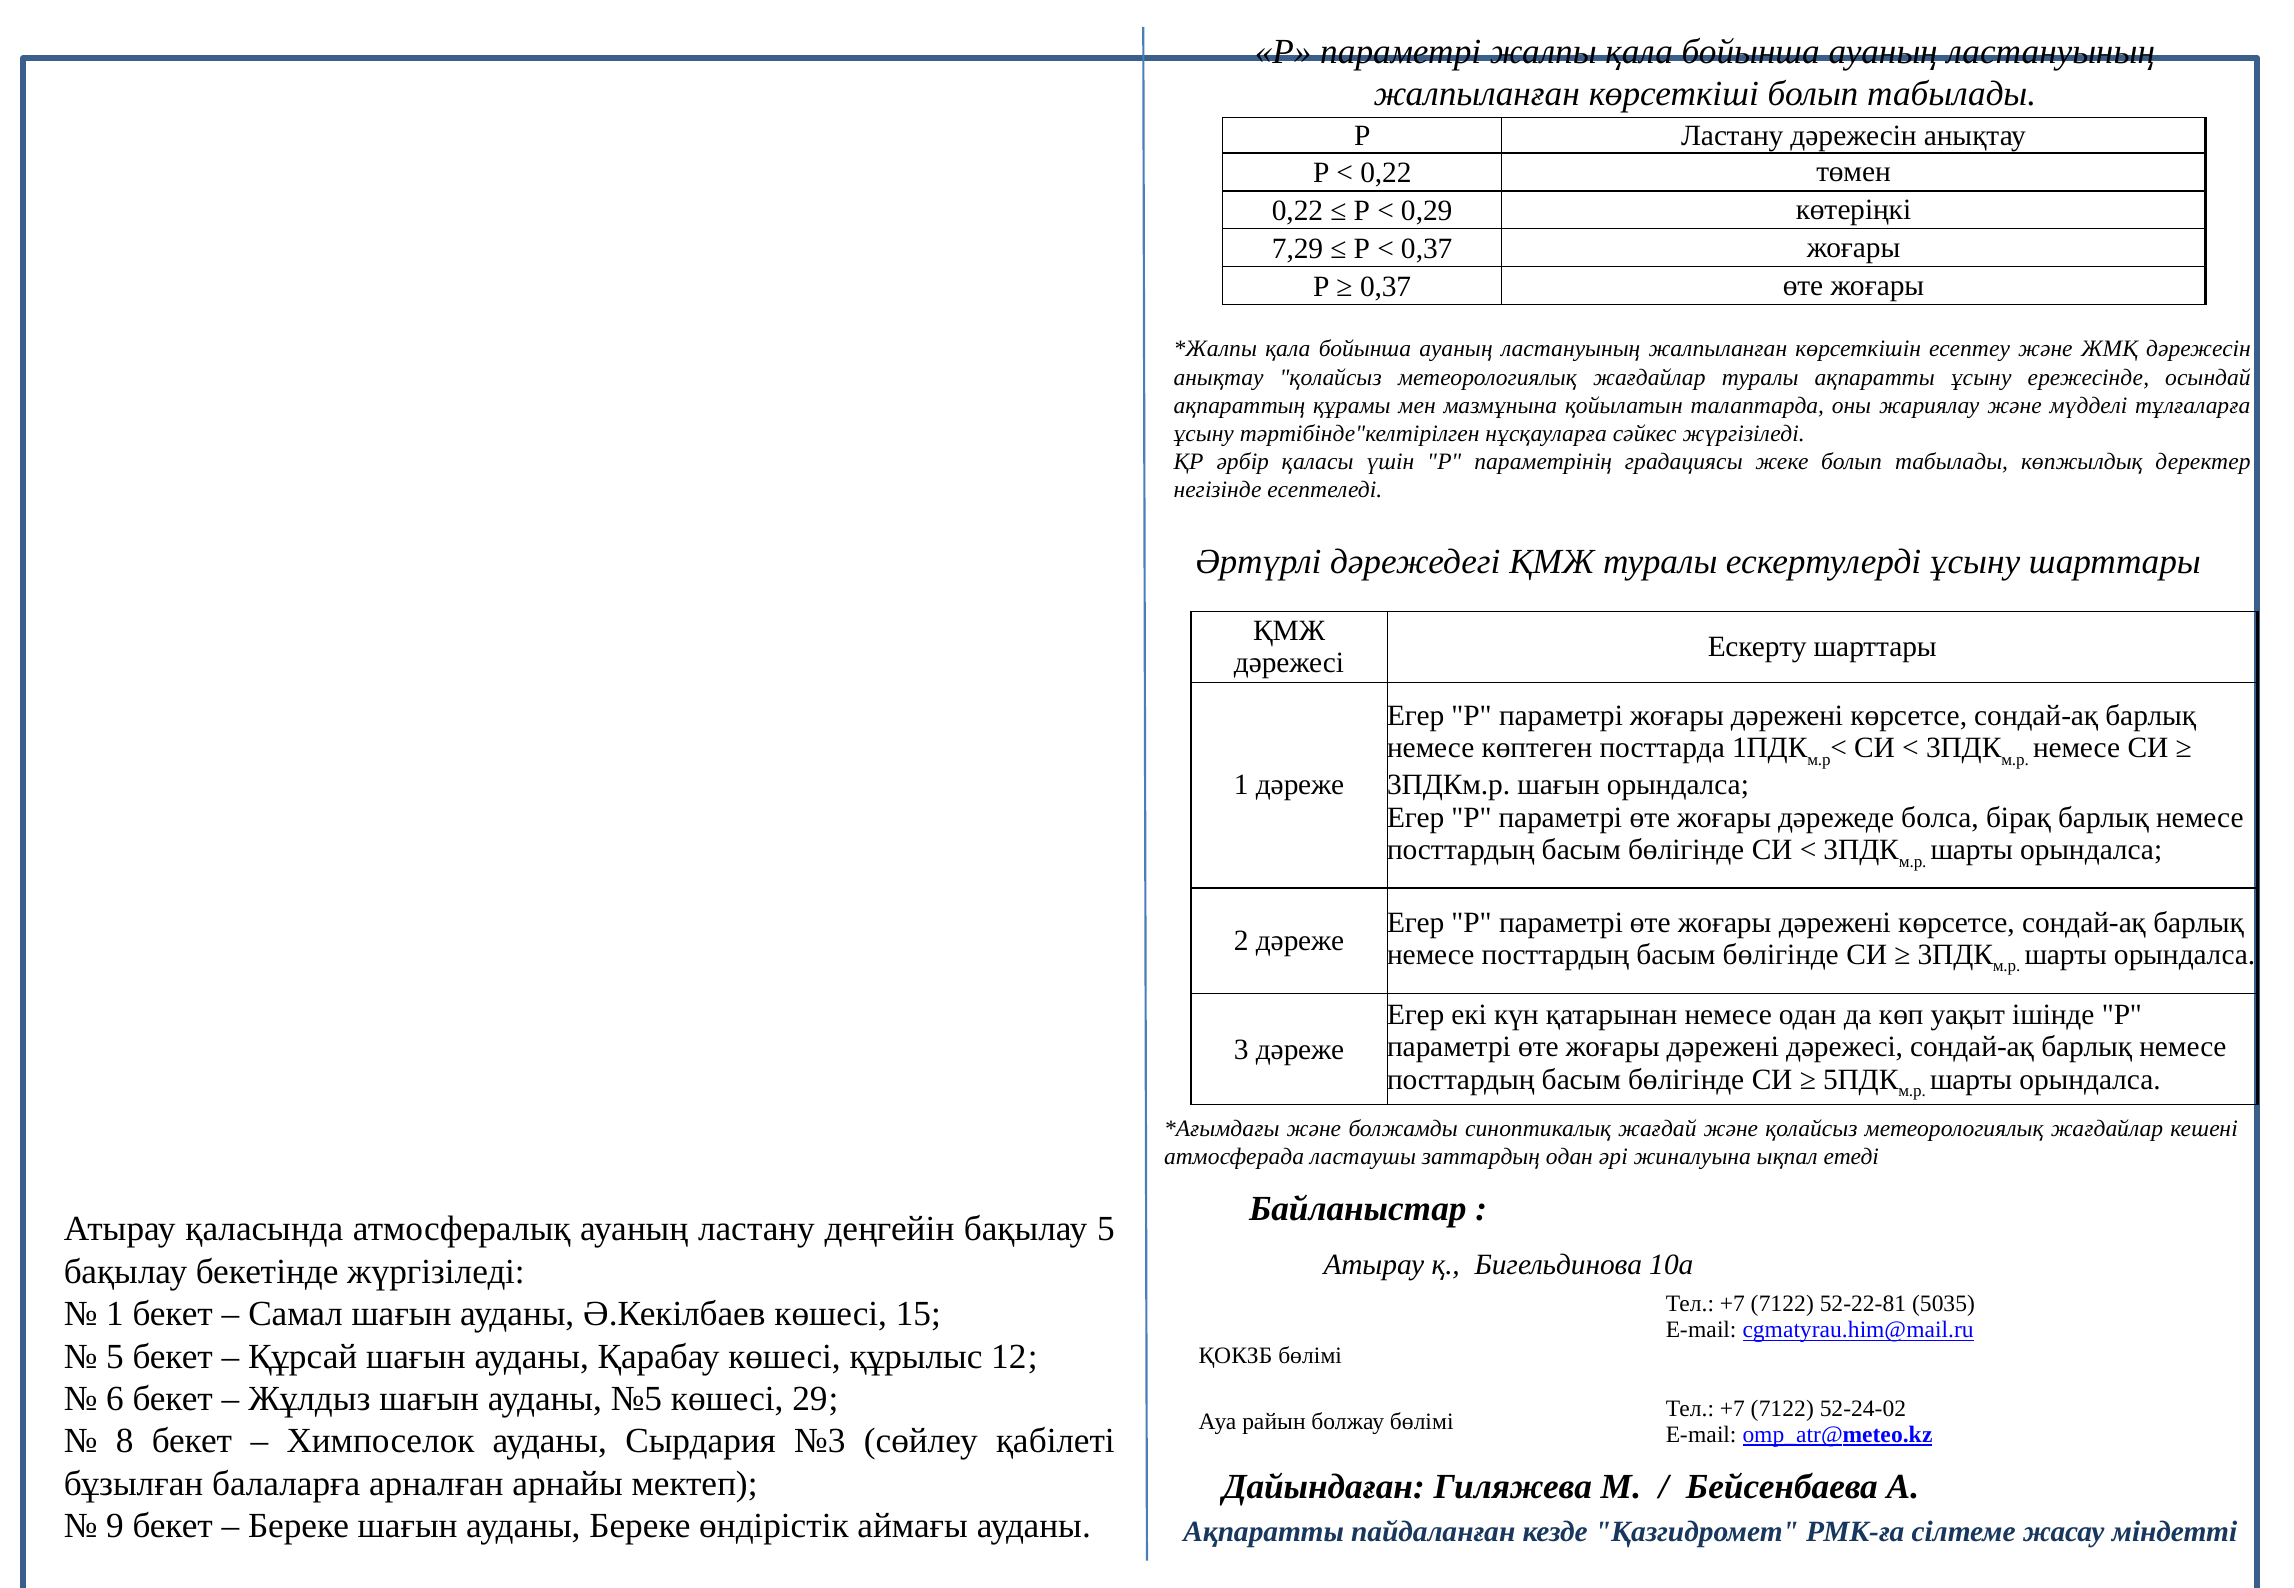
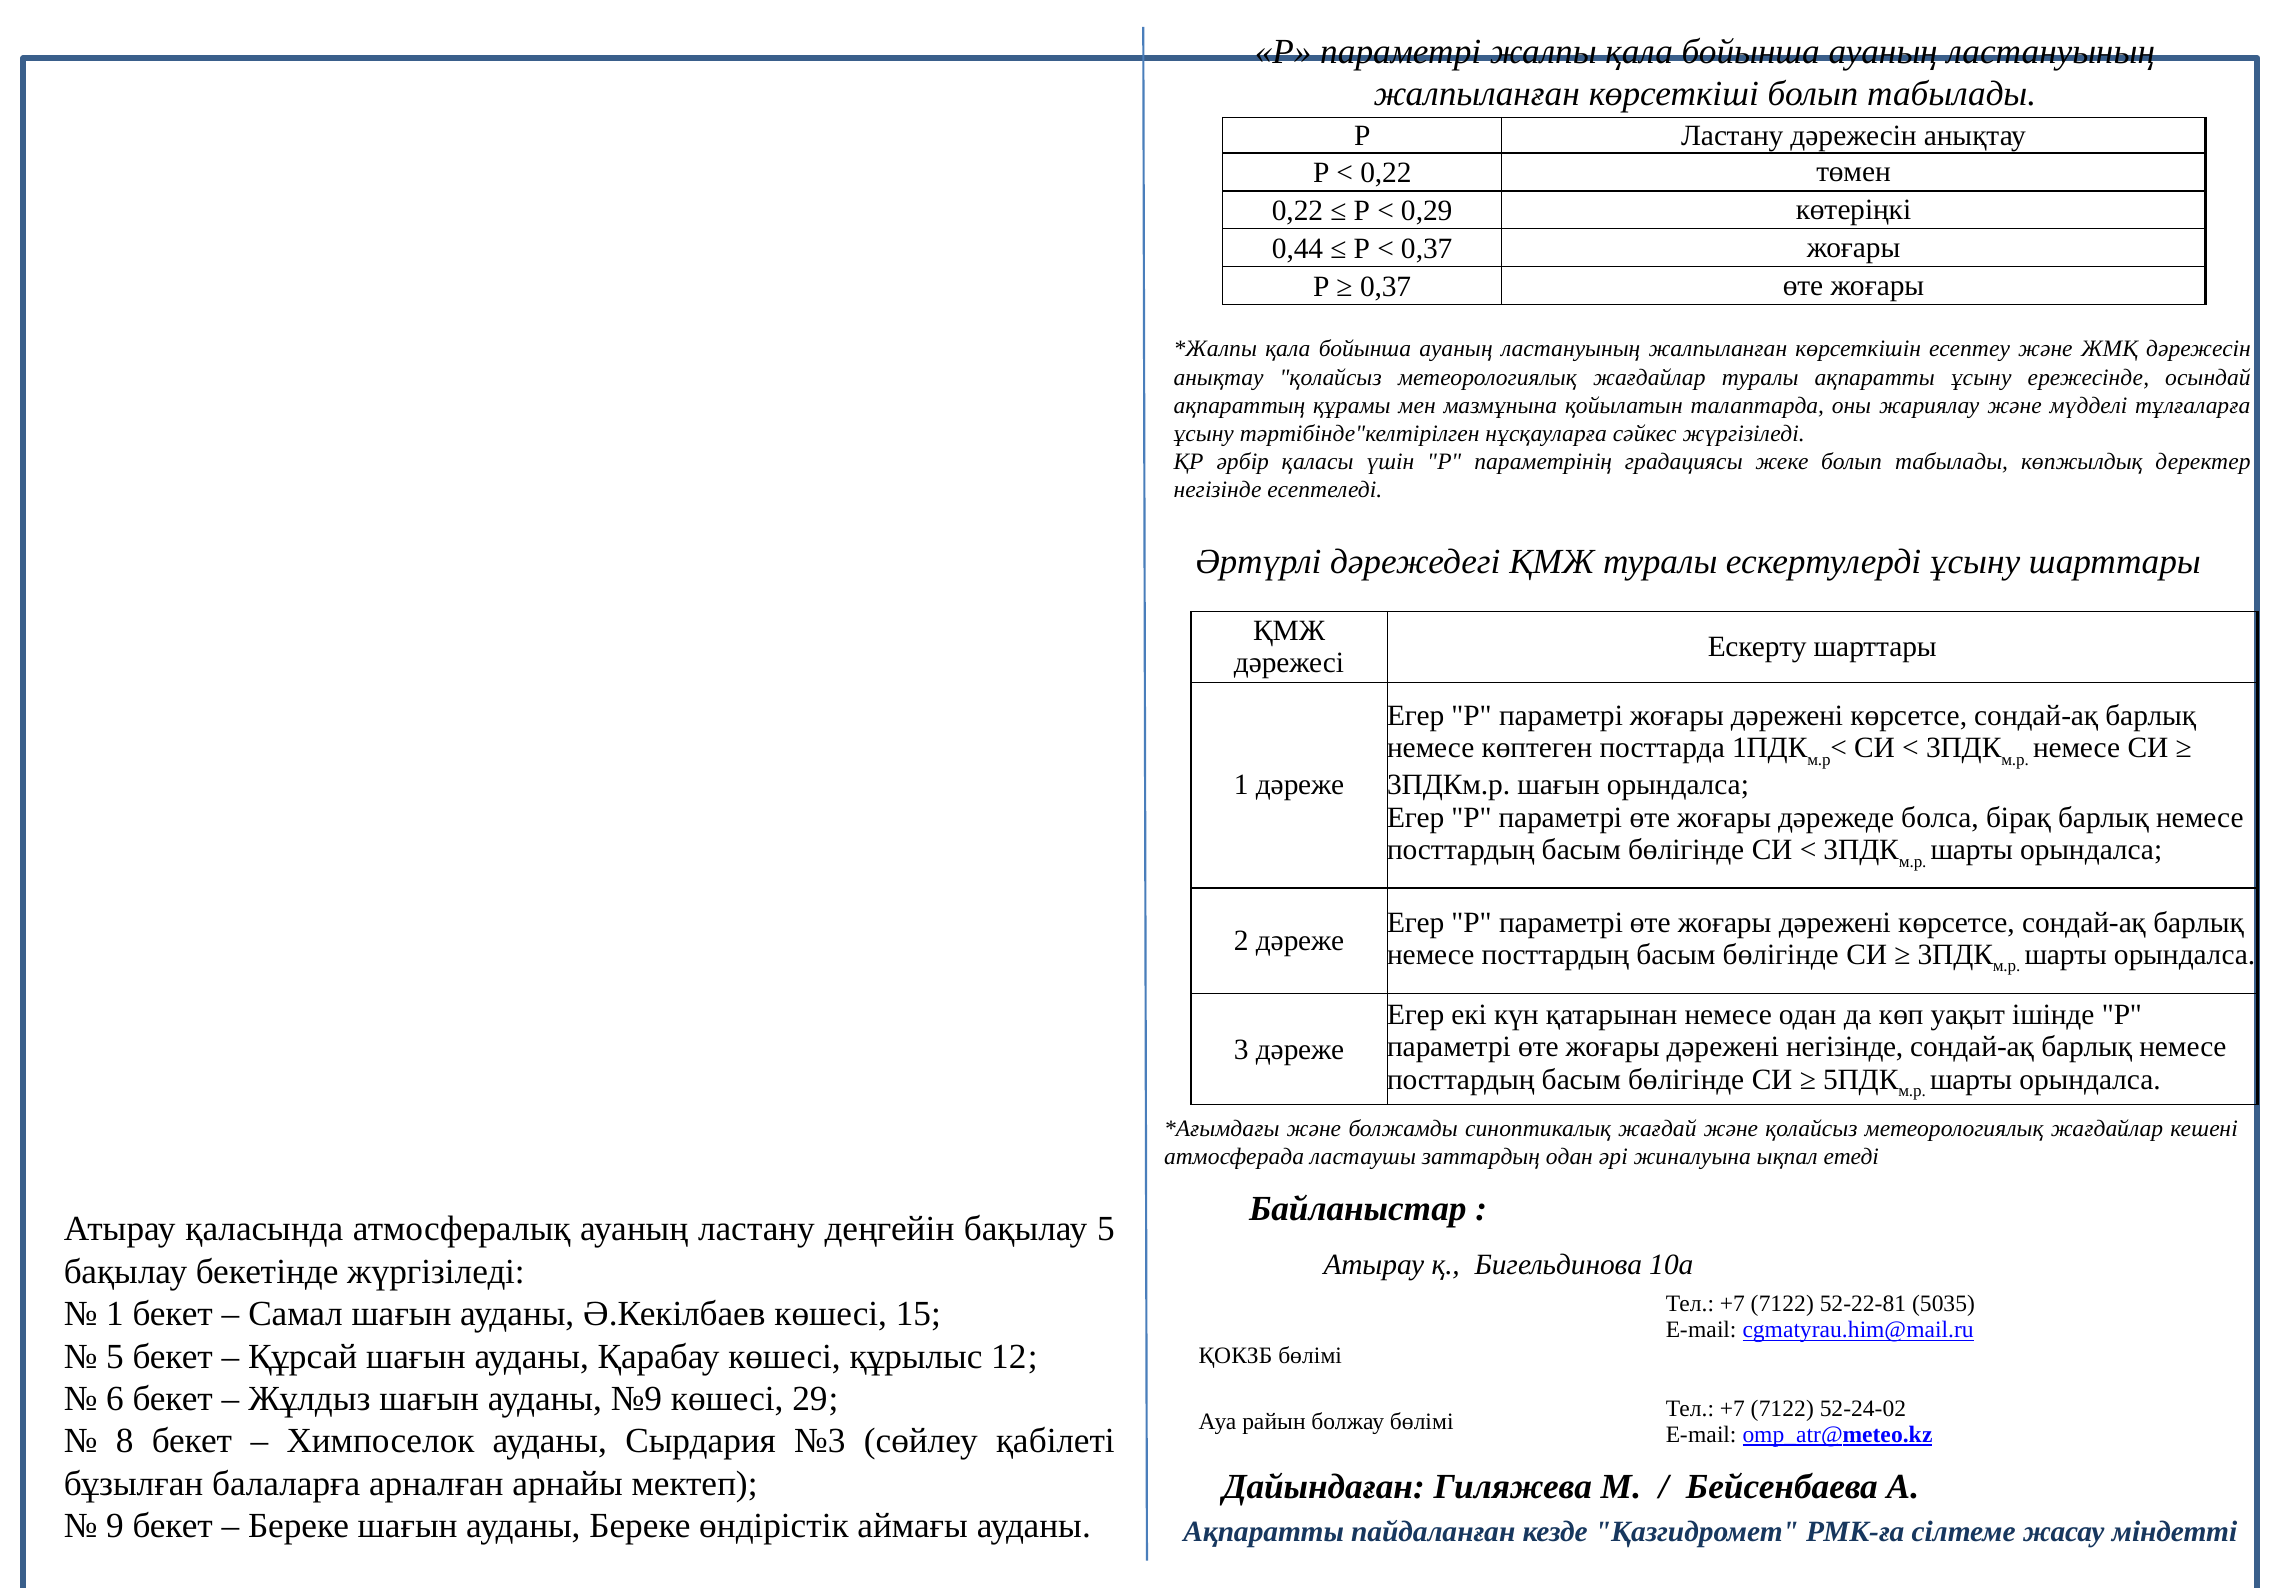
7,29: 7,29 -> 0,44
дәрежені дәрежесі: дәрежесі -> негізінде
№5: №5 -> №9
